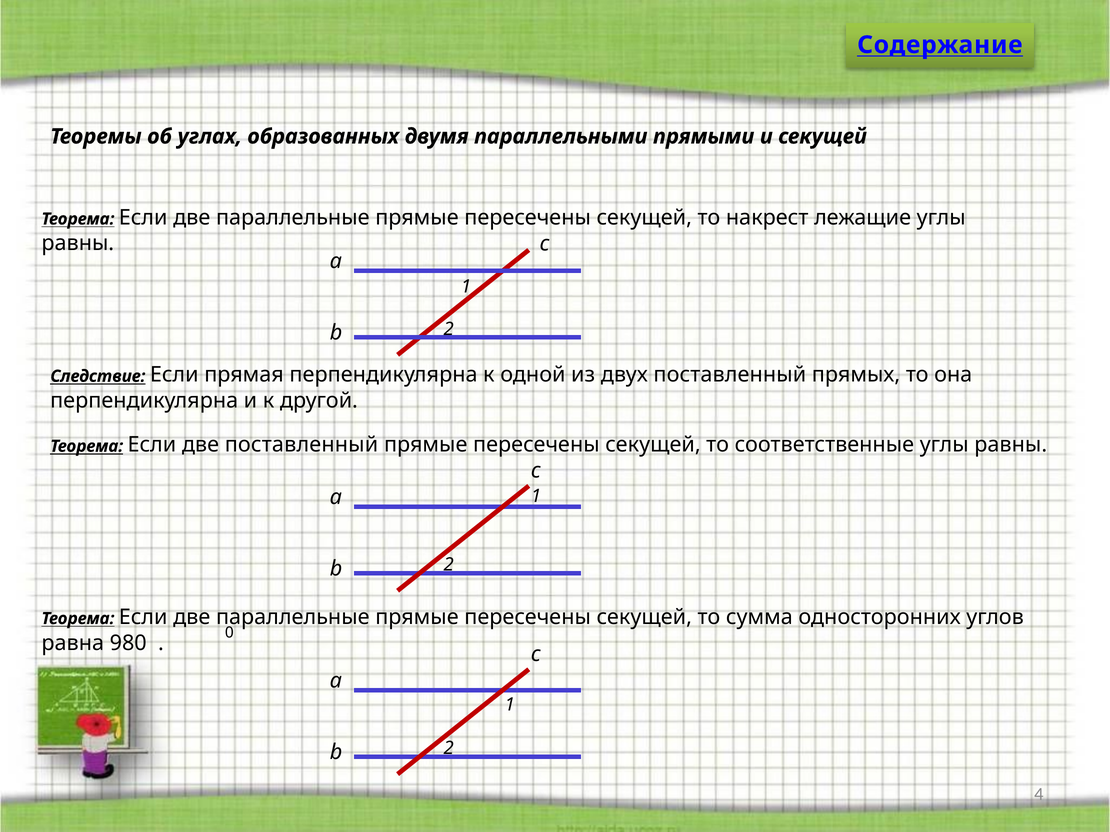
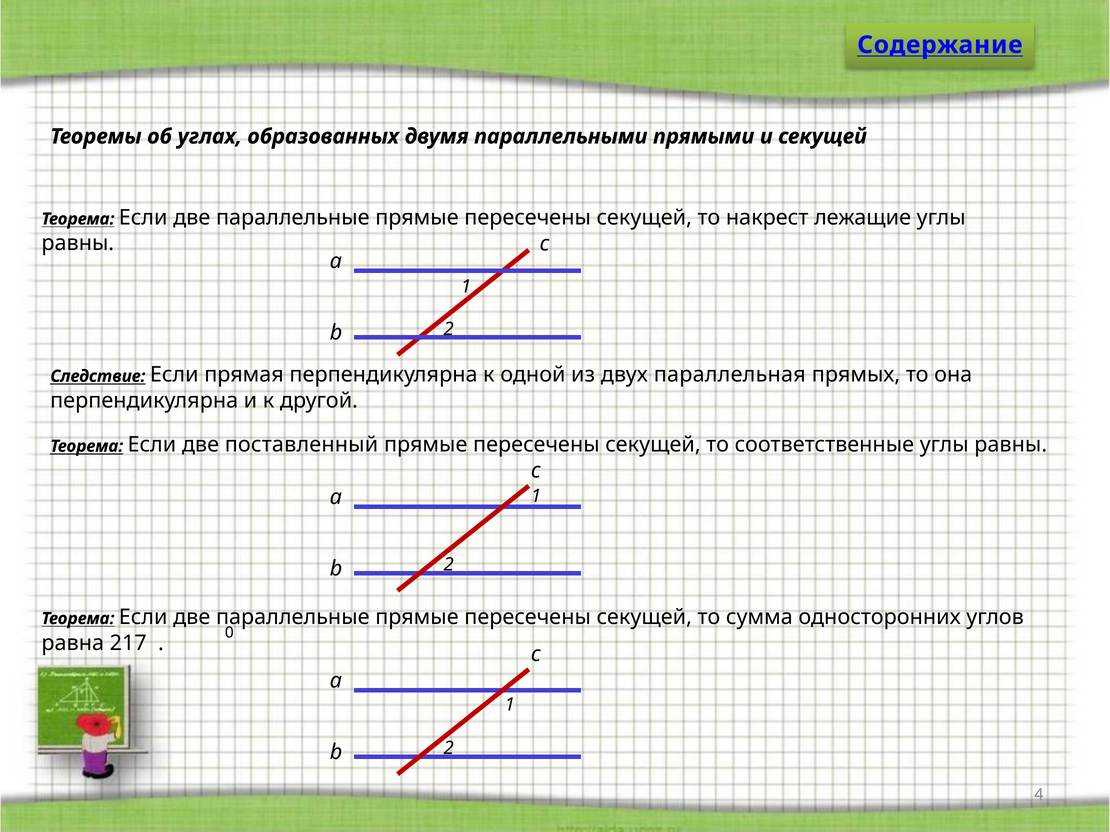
двух поставленный: поставленный -> параллельная
980: 980 -> 217
